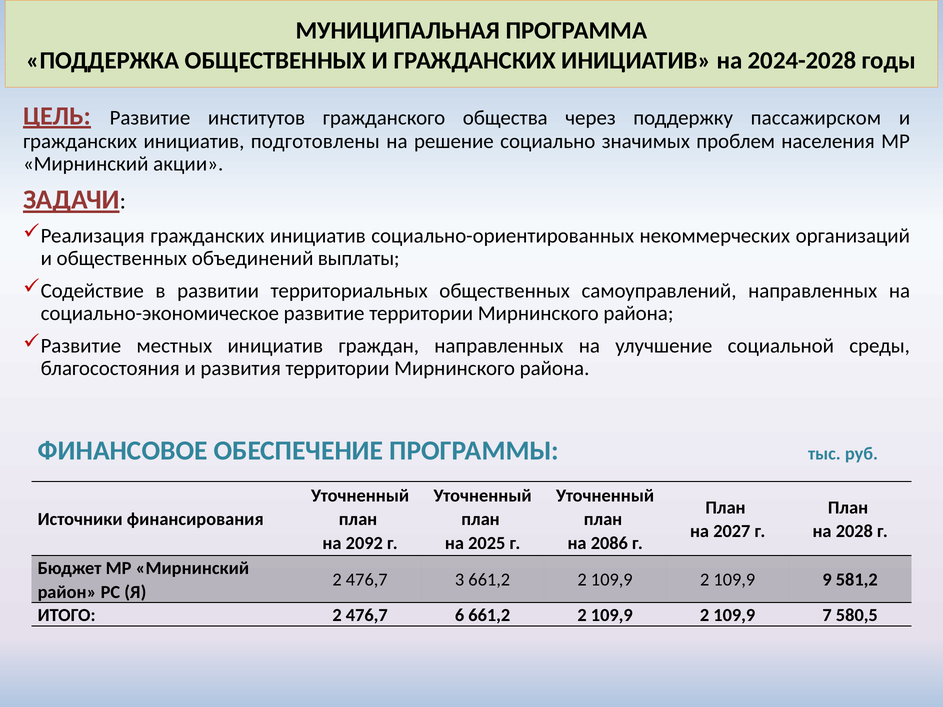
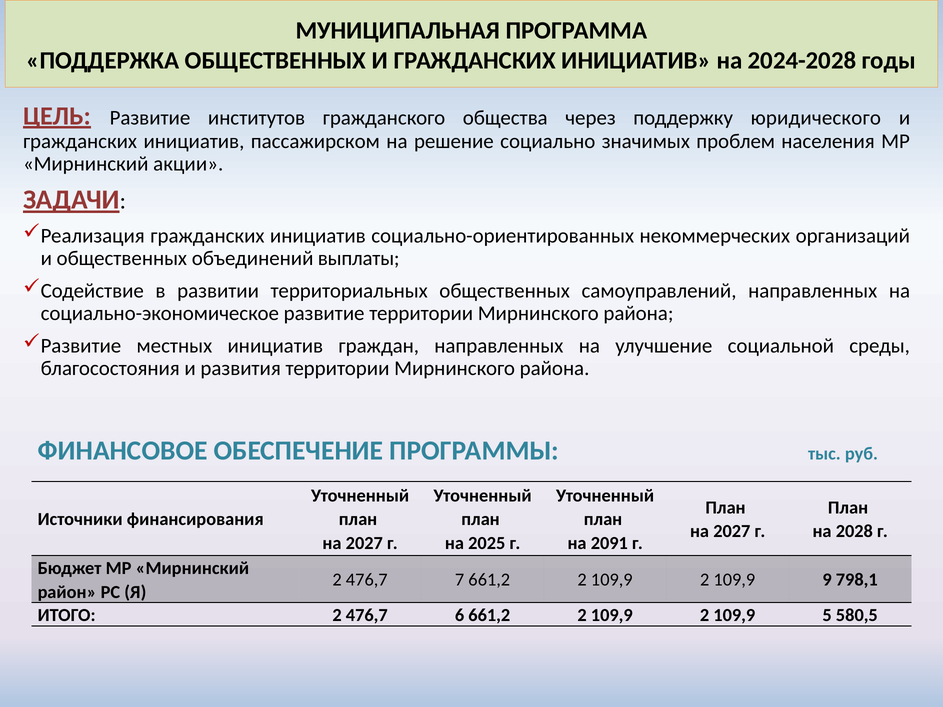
пассажирском: пассажирском -> юридического
подготовлены: подготовлены -> пассажирском
2092 at (364, 543): 2092 -> 2027
2086: 2086 -> 2091
3: 3 -> 7
581,2: 581,2 -> 798,1
7: 7 -> 5
